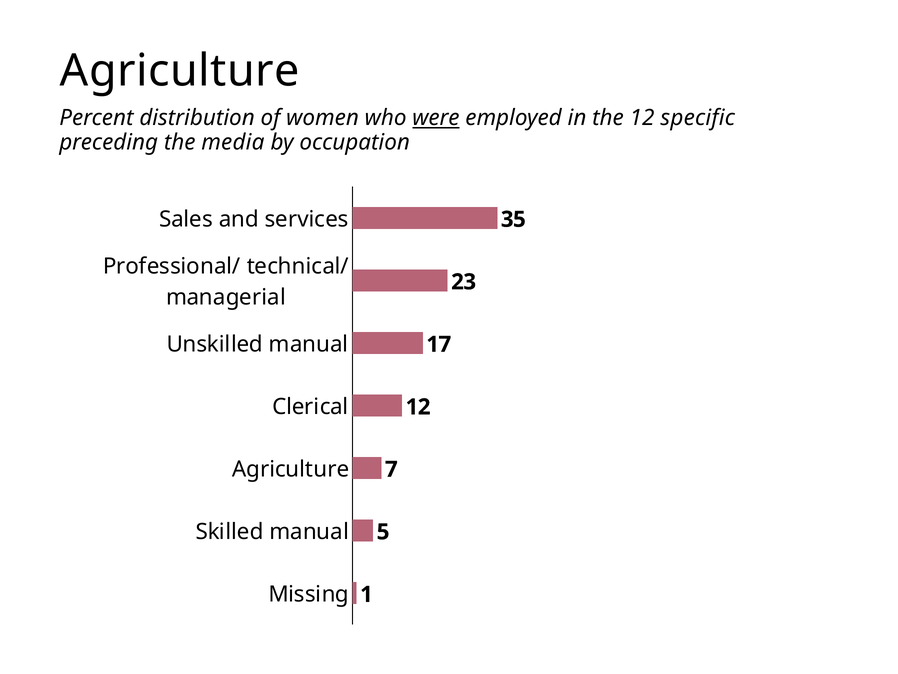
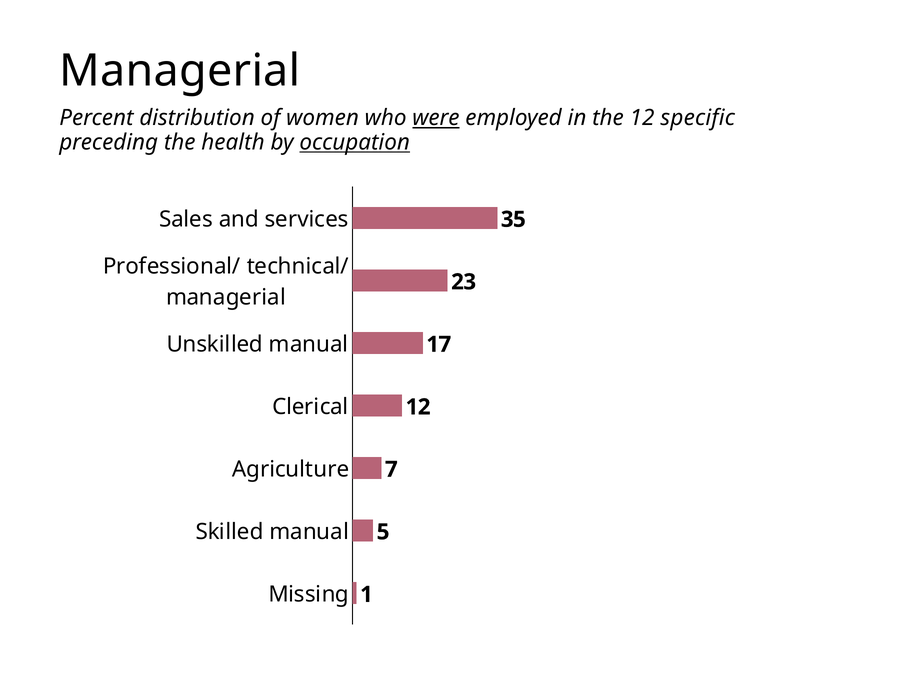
Agriculture at (180, 71): Agriculture -> Managerial
media: media -> health
occupation underline: none -> present
